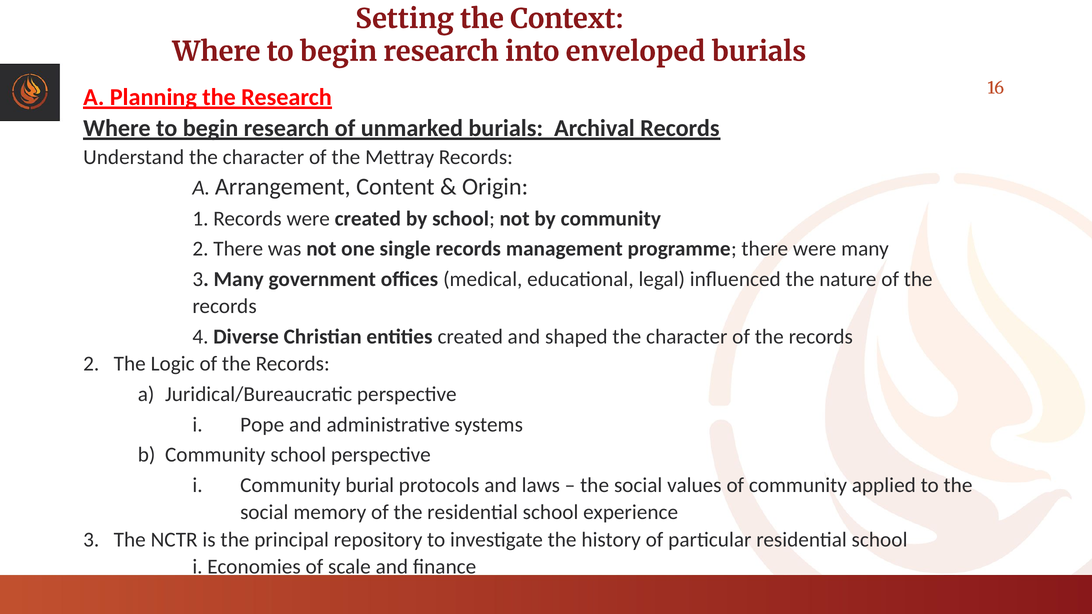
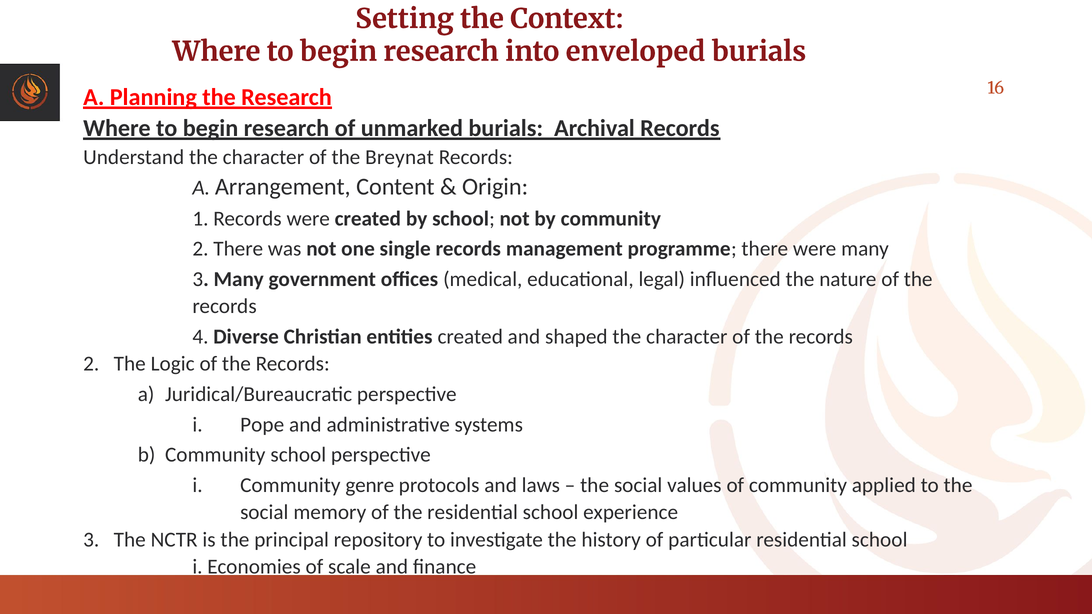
Mettray: Mettray -> Breynat
burial: burial -> genre
